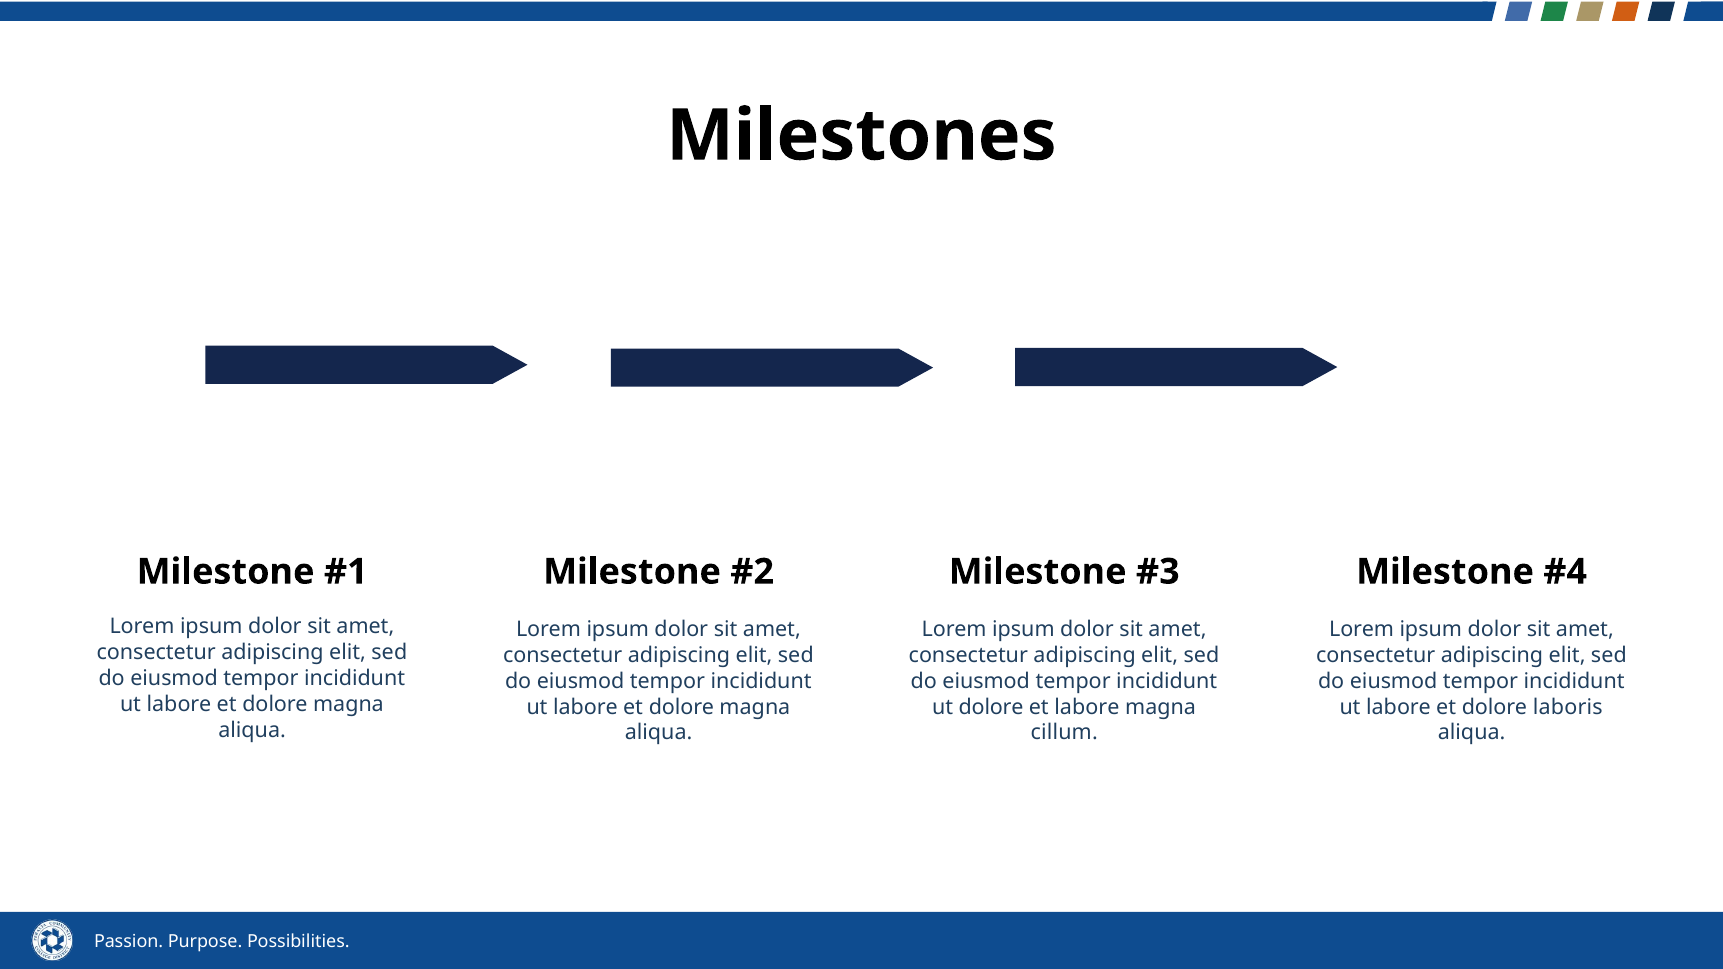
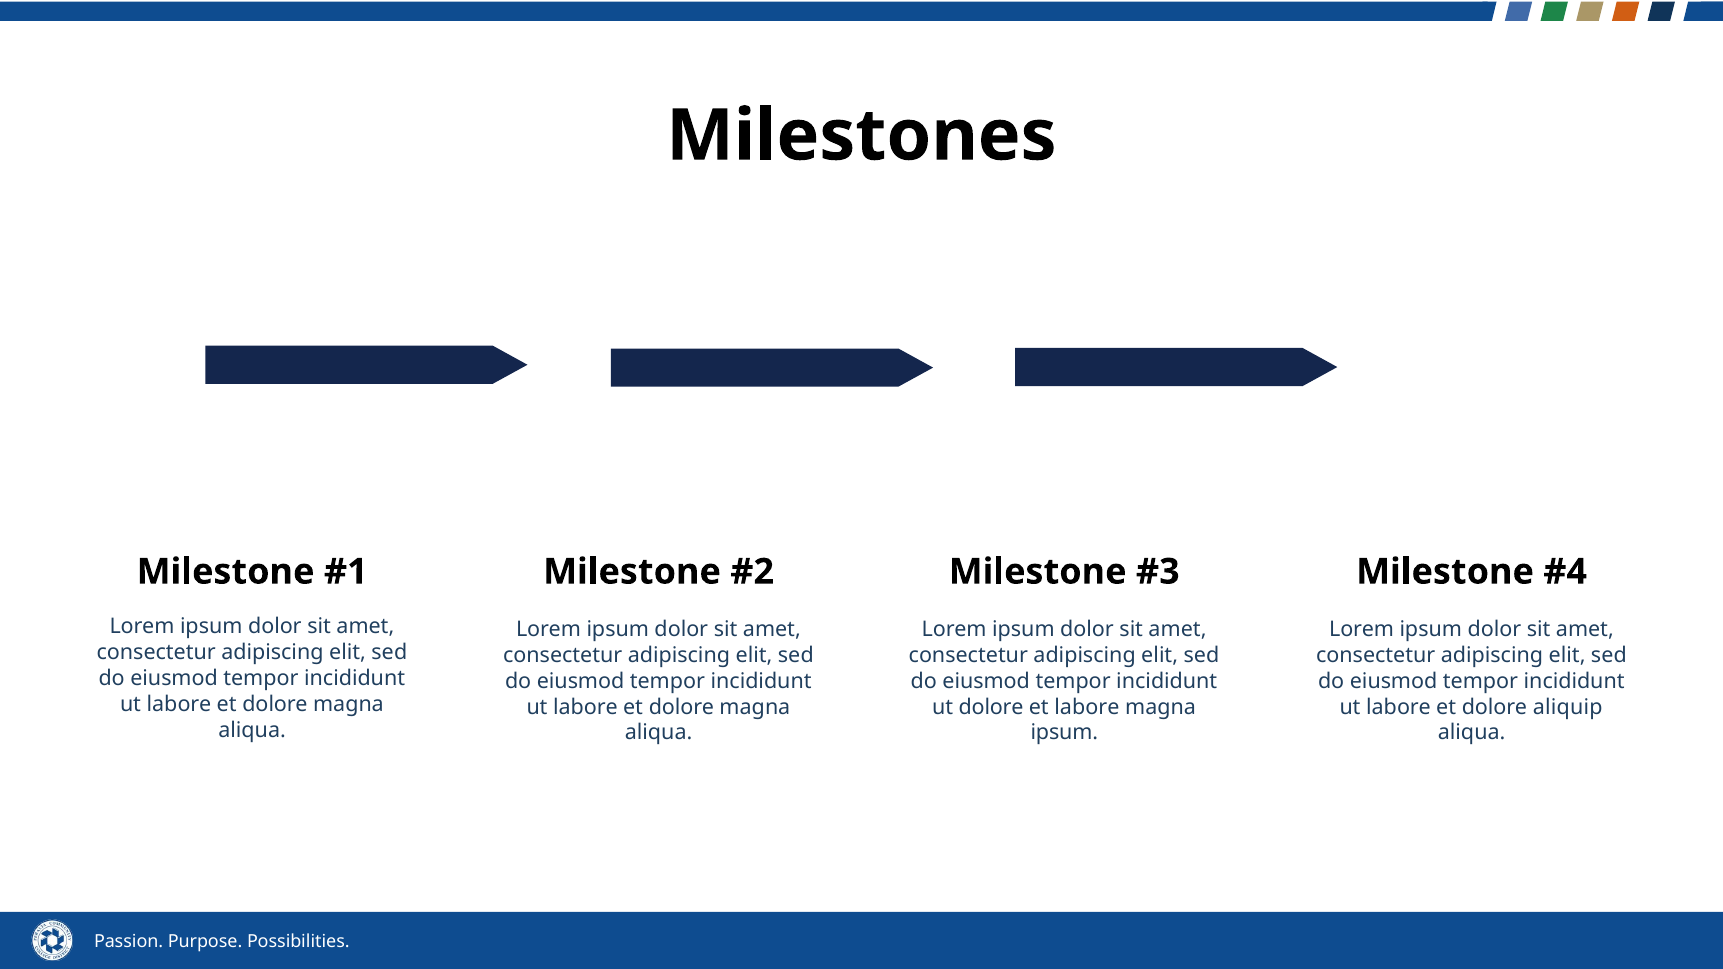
laboris: laboris -> aliquip
cillum at (1064, 733): cillum -> ipsum
